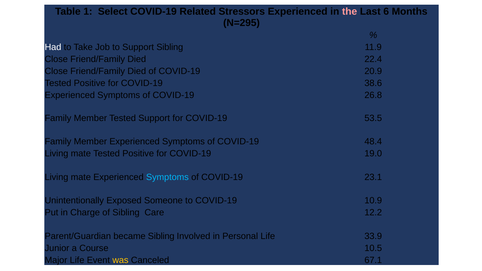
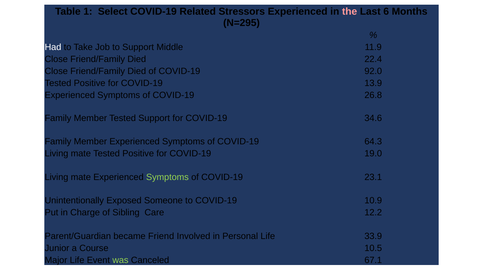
Support Sibling: Sibling -> Middle
20.9: 20.9 -> 92.0
38.6: 38.6 -> 13.9
53.5: 53.5 -> 34.6
48.4: 48.4 -> 64.3
Symptoms at (167, 177) colour: light blue -> light green
became Sibling: Sibling -> Friend
was colour: yellow -> light green
